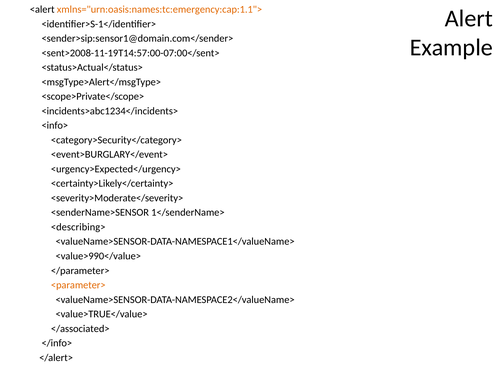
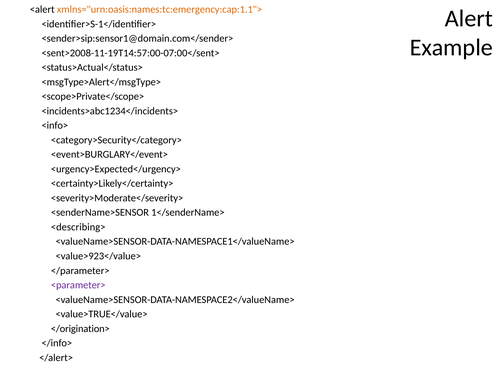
<value>990</value>: <value>990</value> -> <value>923</value>
<parameter> colour: orange -> purple
</associated>: </associated> -> </origination>
